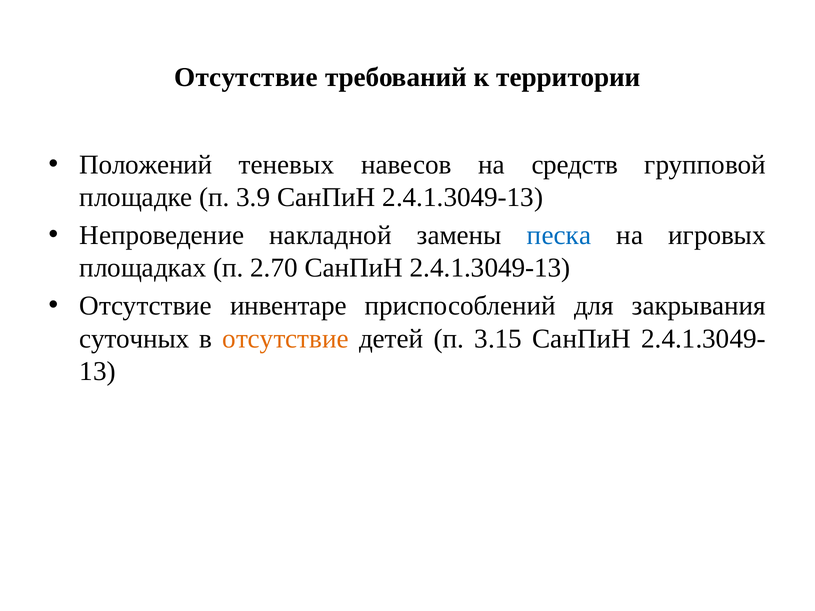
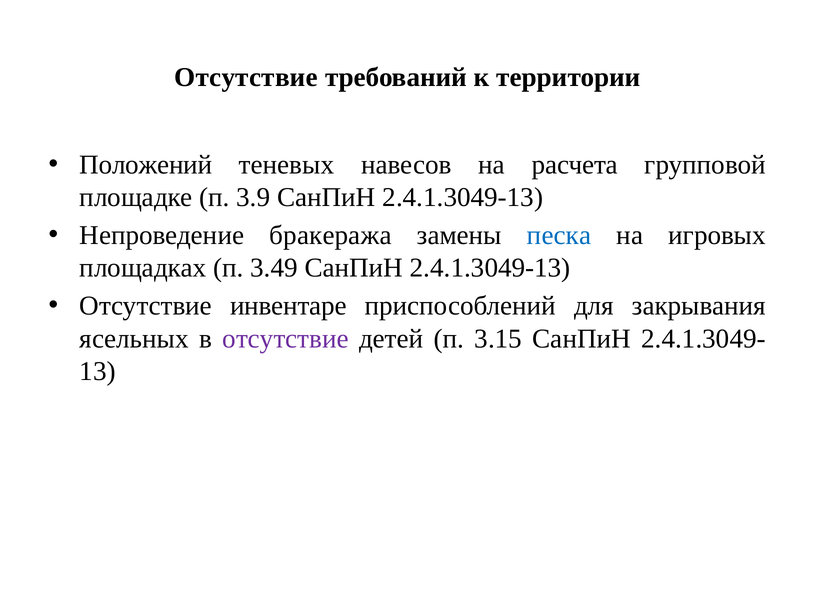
средств: средств -> расчета
накладной: накладной -> бракеража
2.70: 2.70 -> 3.49
суточных: суточных -> ясельных
отсутствие at (286, 339) colour: orange -> purple
